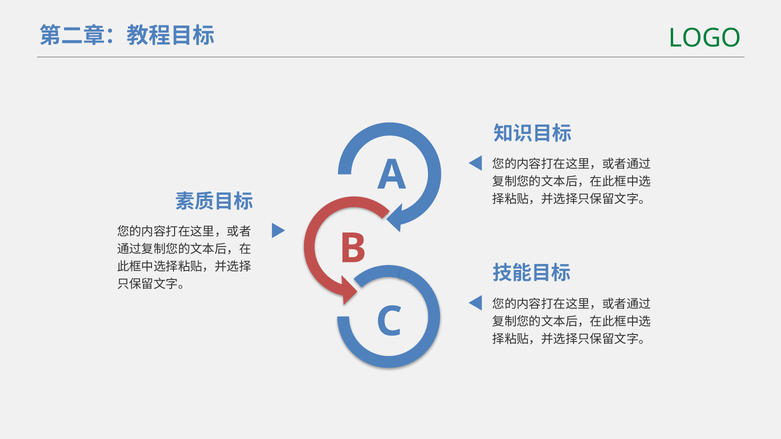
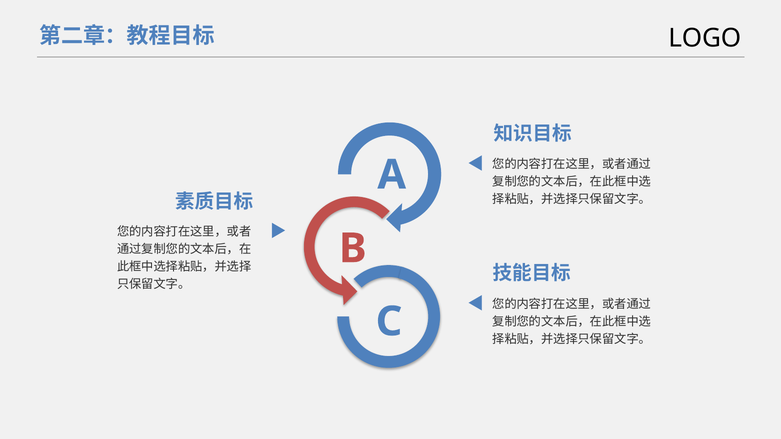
LOGO colour: green -> black
